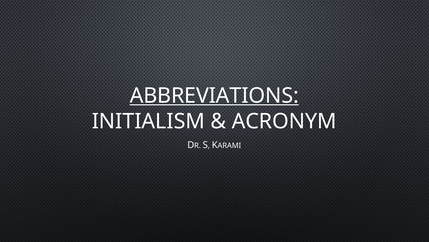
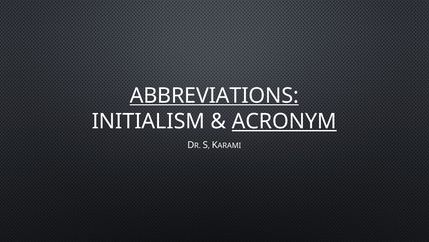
ACRONYM underline: none -> present
